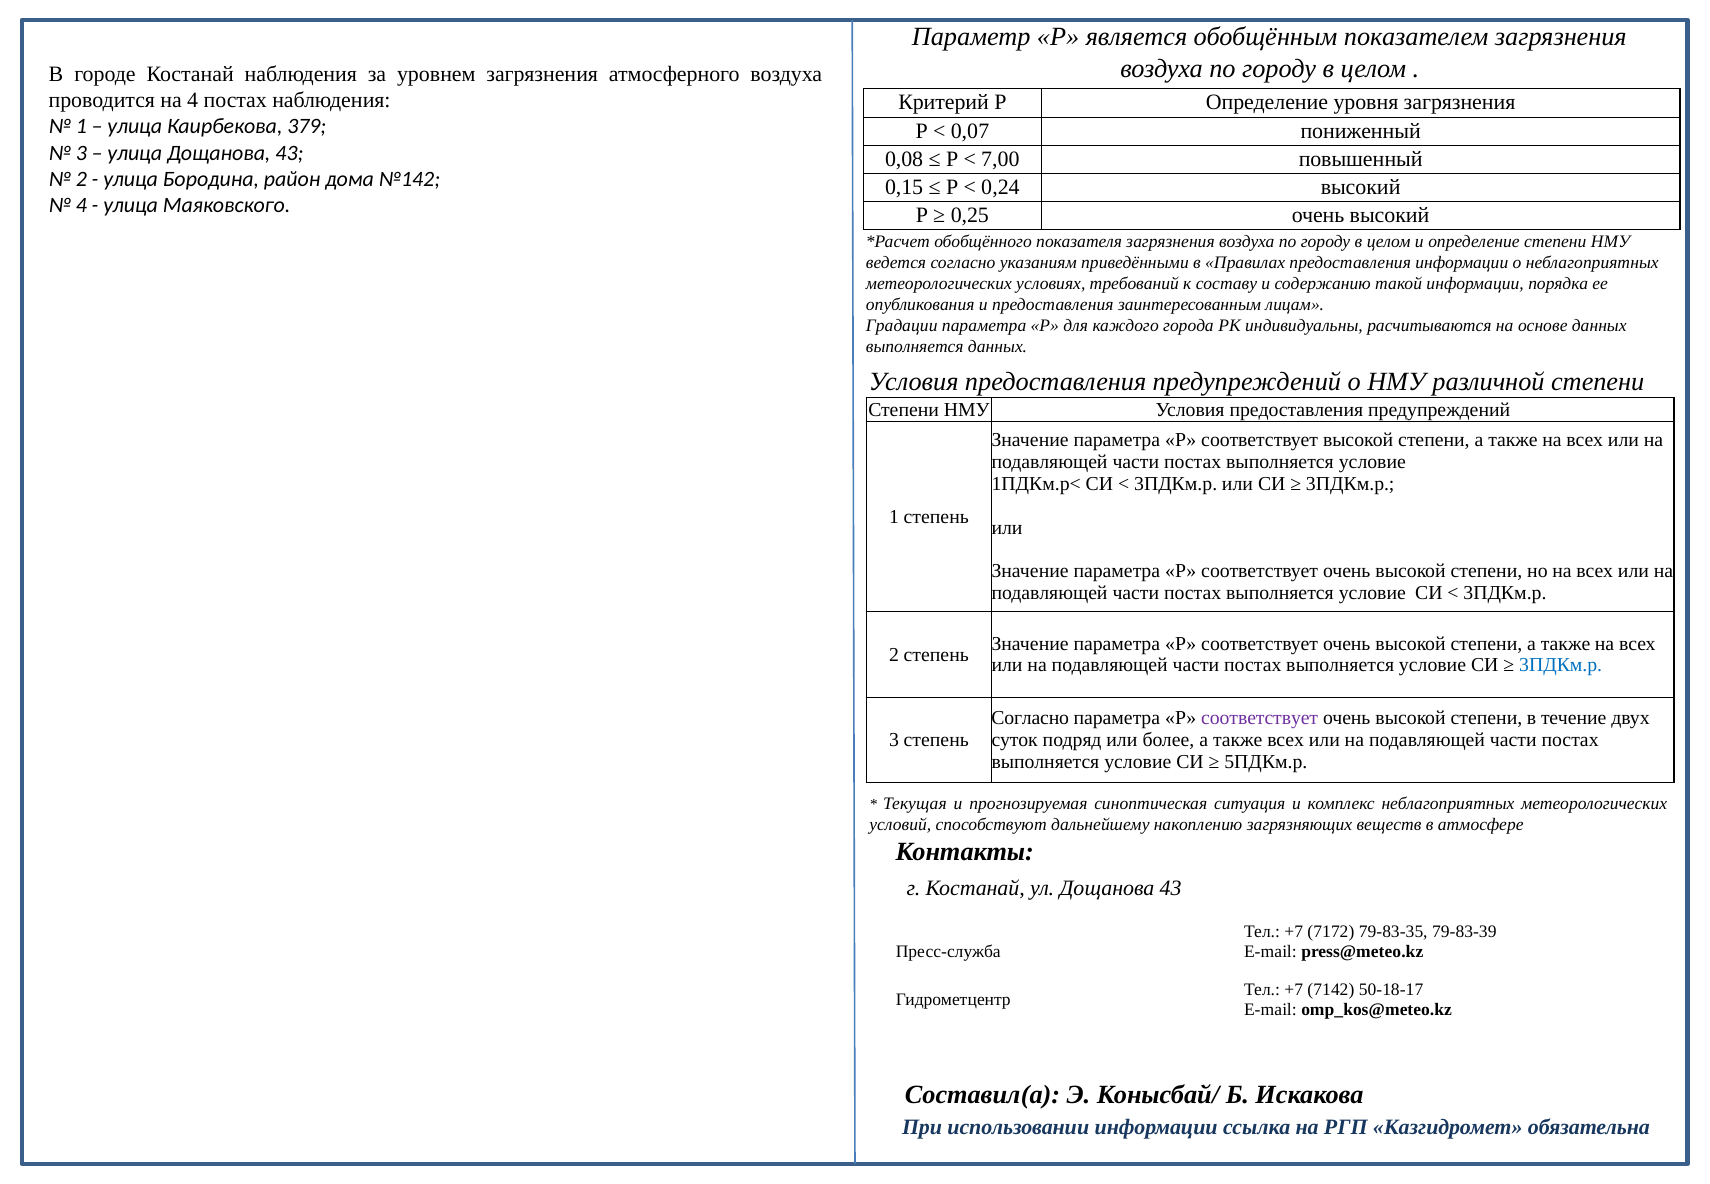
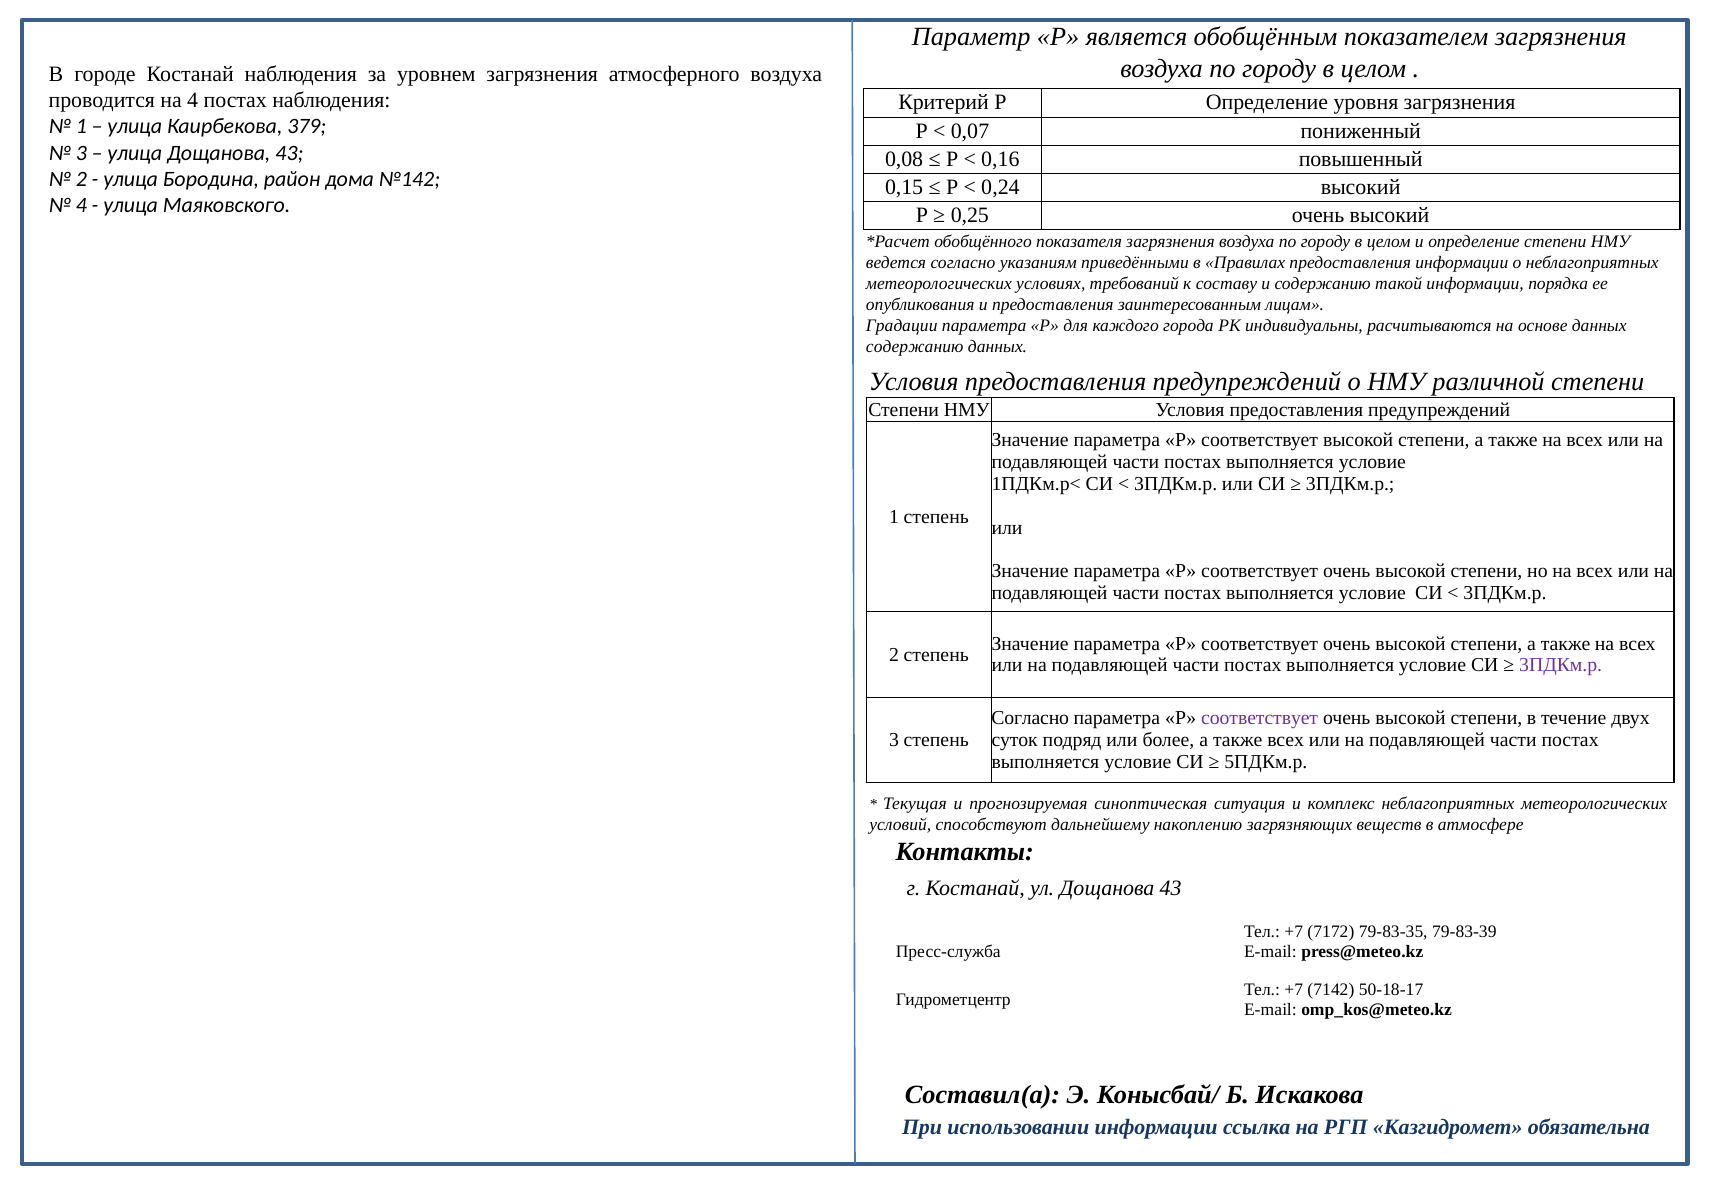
7,00: 7,00 -> 0,16
выполняется at (915, 347): выполняется -> содержанию
3ПДКм.р at (1561, 665) colour: blue -> purple
